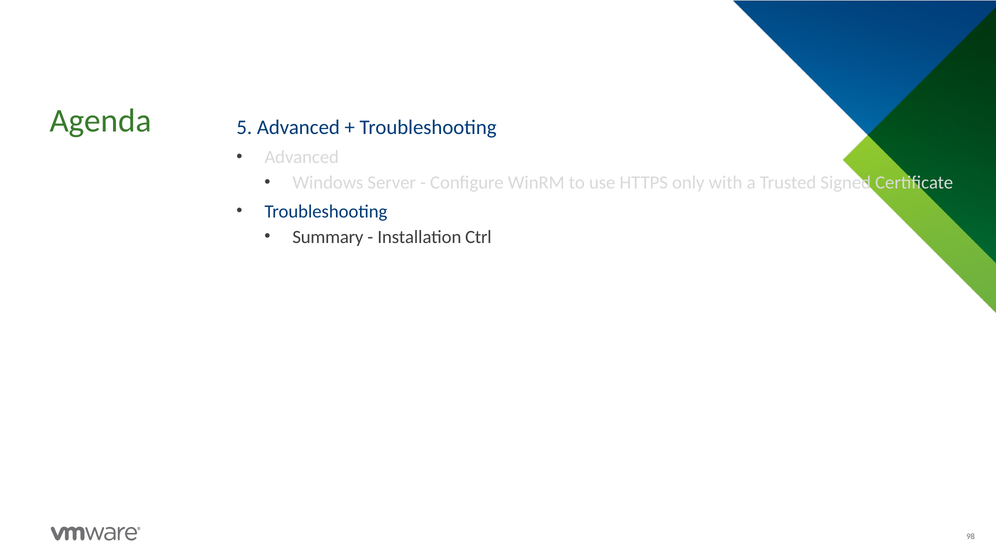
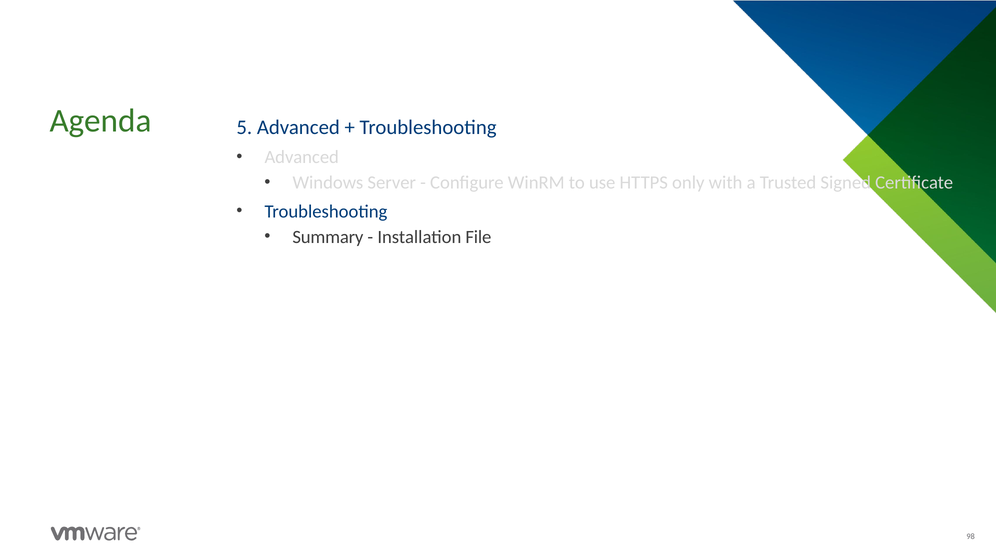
Ctrl: Ctrl -> File
